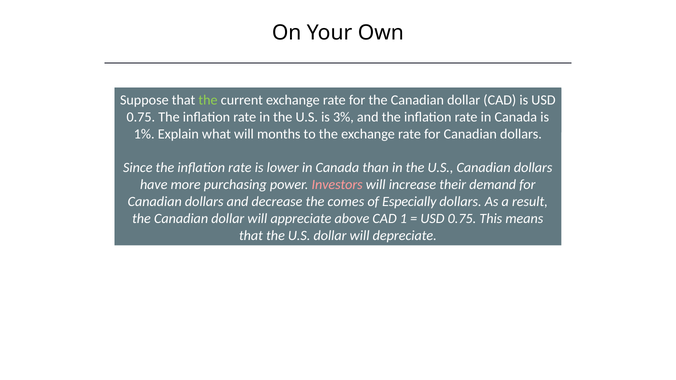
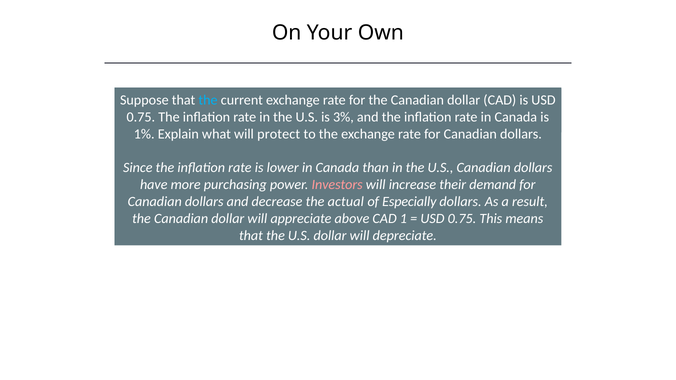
the at (208, 100) colour: light green -> light blue
months: months -> protect
comes: comes -> actual
